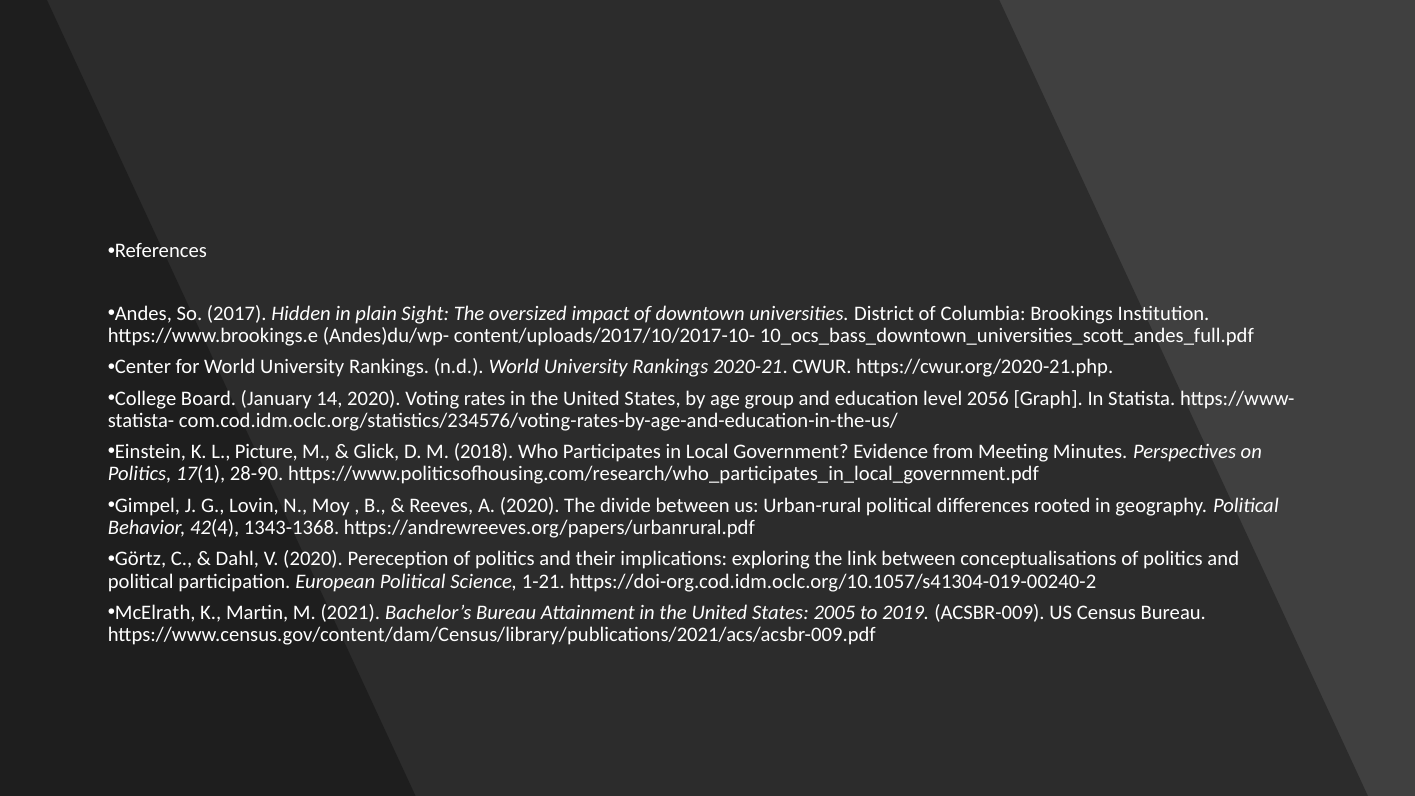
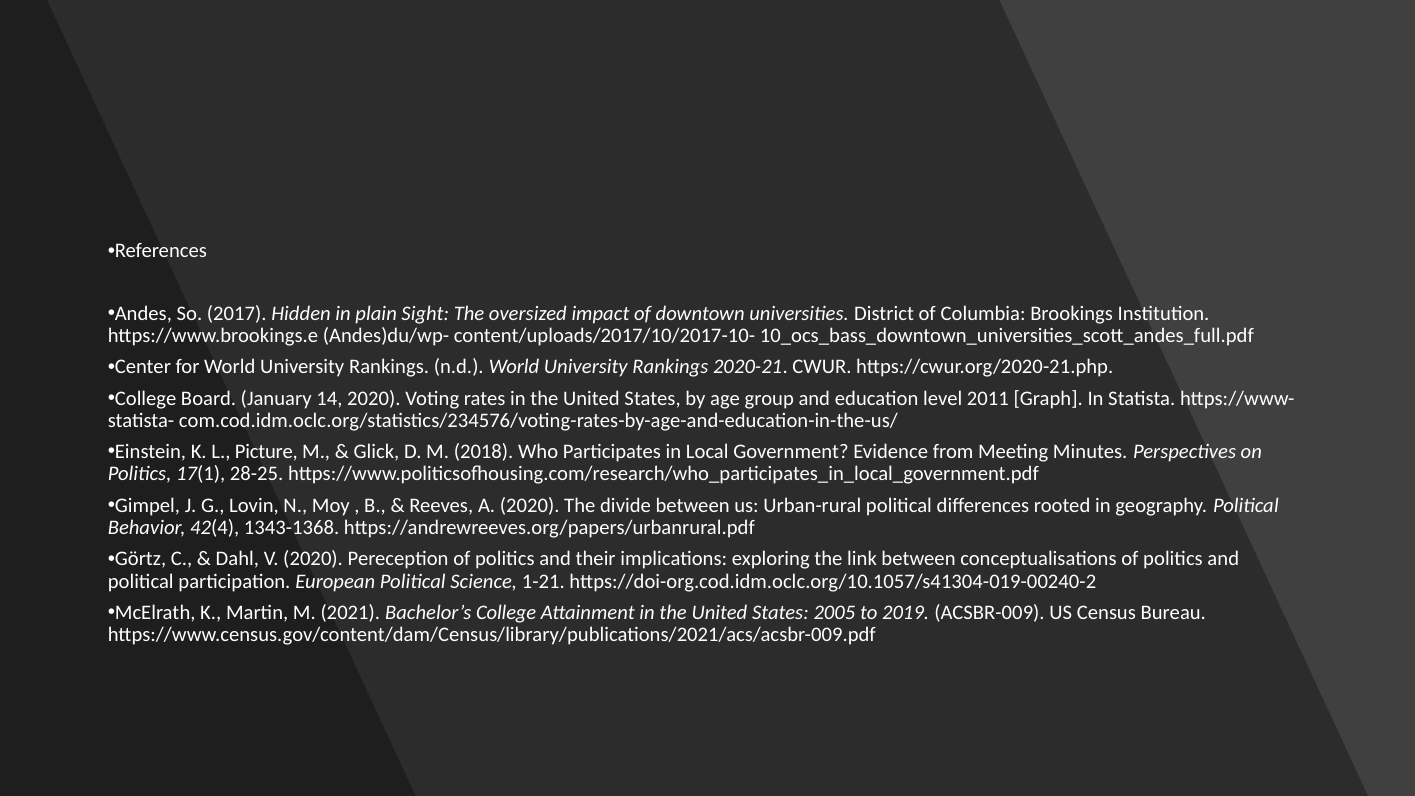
2056: 2056 -> 2011
28-90: 28-90 -> 28-25
Bachelor’s Bureau: Bureau -> College
